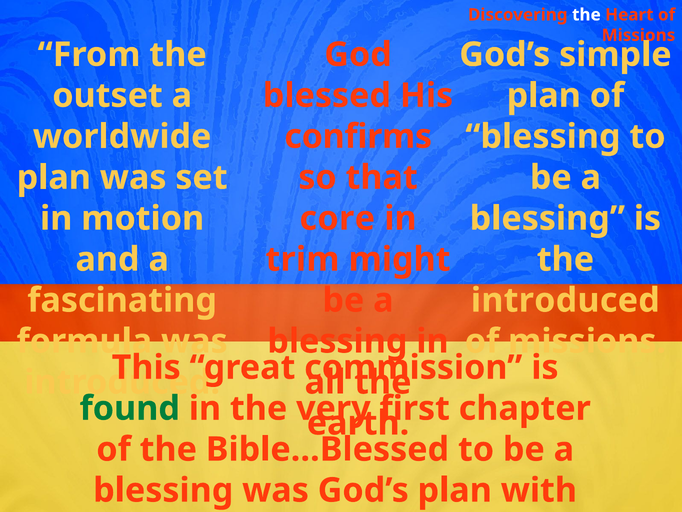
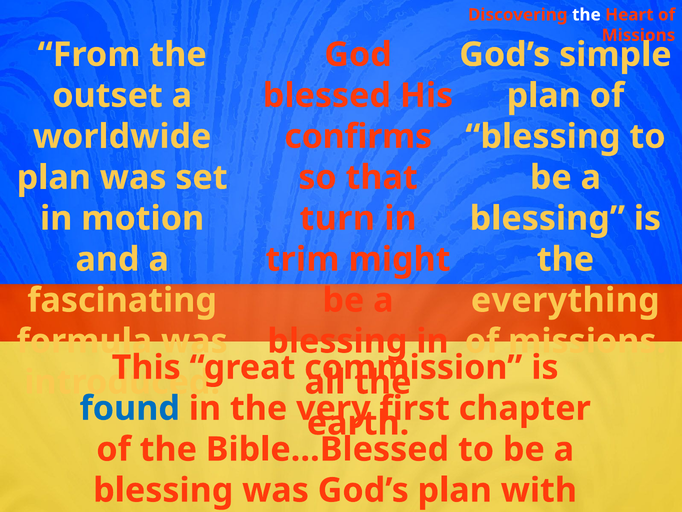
core: core -> turn
introduced at (565, 300): introduced -> everything
found colour: green -> blue
